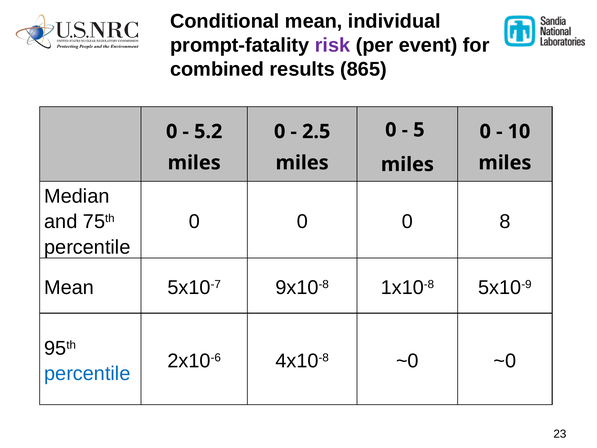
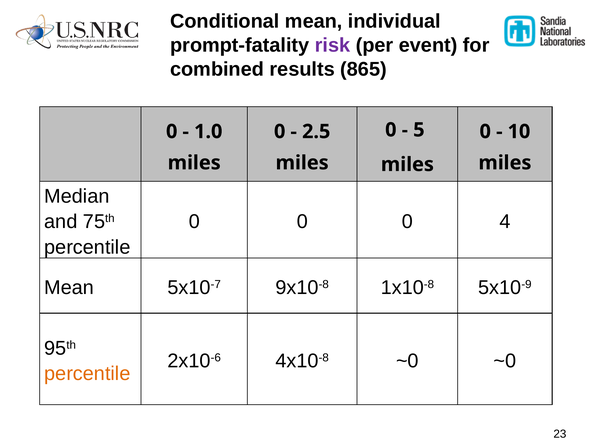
5.2: 5.2 -> 1.0
8: 8 -> 4
percentile at (87, 373) colour: blue -> orange
